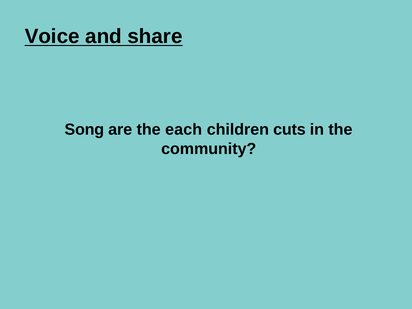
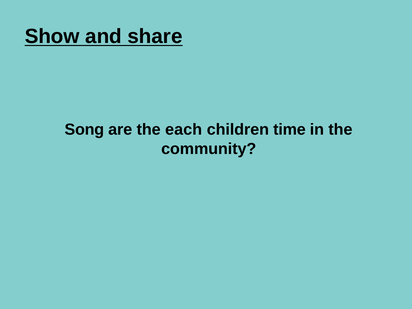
Voice: Voice -> Show
cuts: cuts -> time
